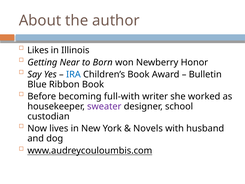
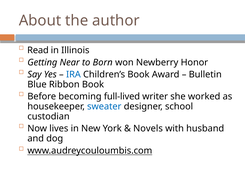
Likes: Likes -> Read
full-with: full-with -> full-lived
sweater colour: purple -> blue
